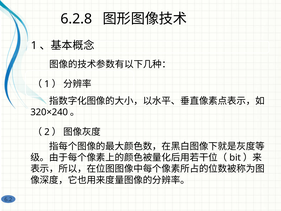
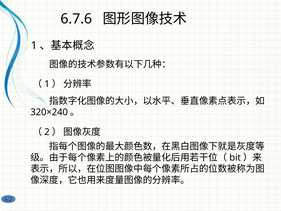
6.2.8: 6.2.8 -> 6.7.6
